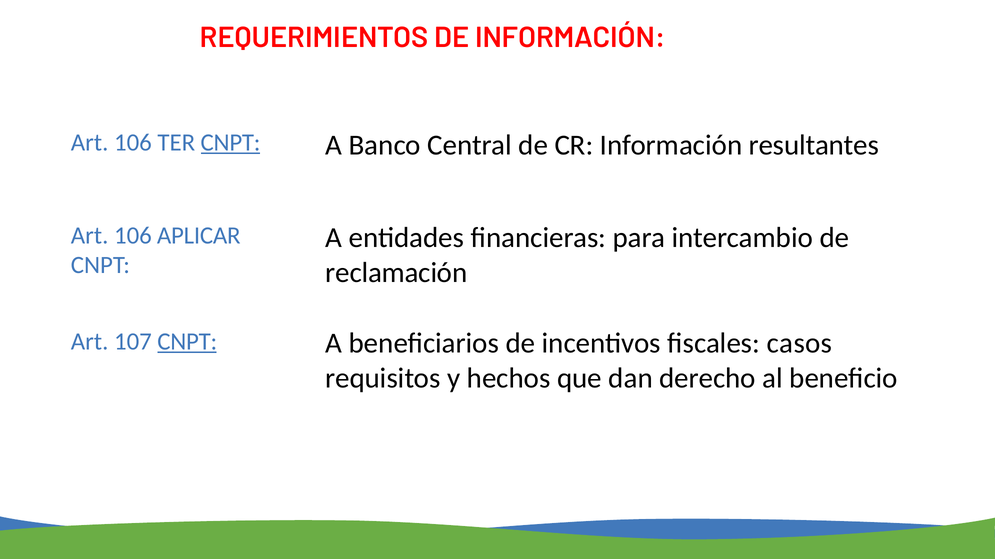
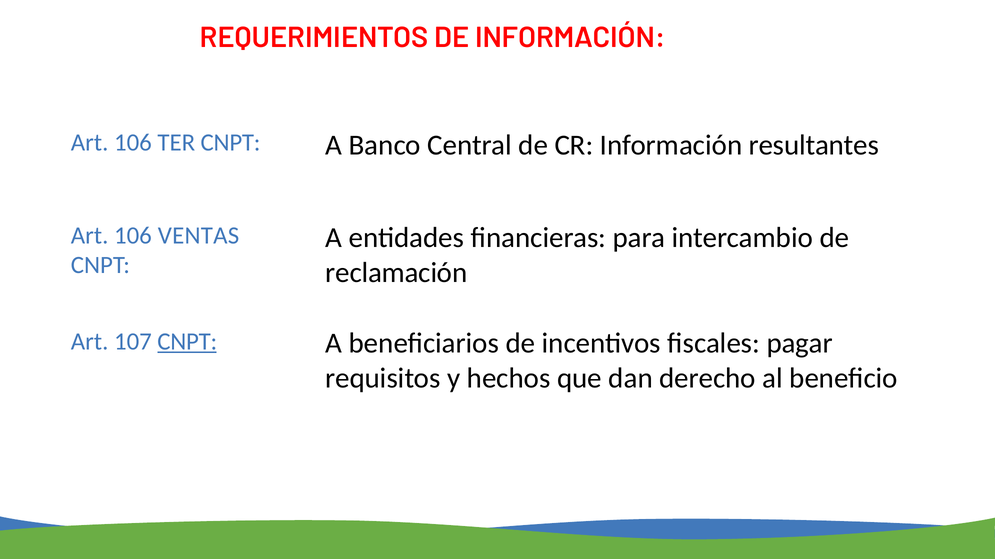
CNPT at (231, 143) underline: present -> none
APLICAR: APLICAR -> VENTAS
casos: casos -> pagar
